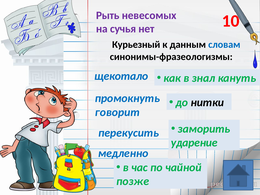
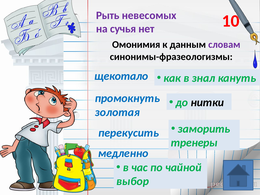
Курьезный: Курьезный -> Омонимия
словам colour: blue -> purple
говорит: говорит -> золотая
ударение: ударение -> тренеры
позже: позже -> выбор
